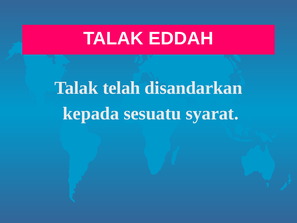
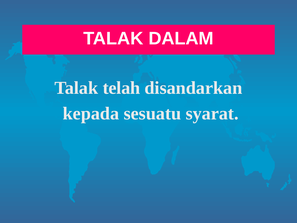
EDDAH: EDDAH -> DALAM
